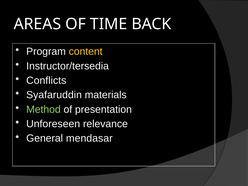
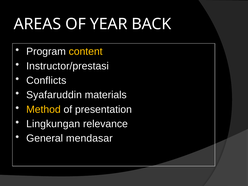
TIME: TIME -> YEAR
Instructor/tersedia: Instructor/tersedia -> Instructor/prestasi
Method colour: light green -> yellow
Unforeseen: Unforeseen -> Lingkungan
